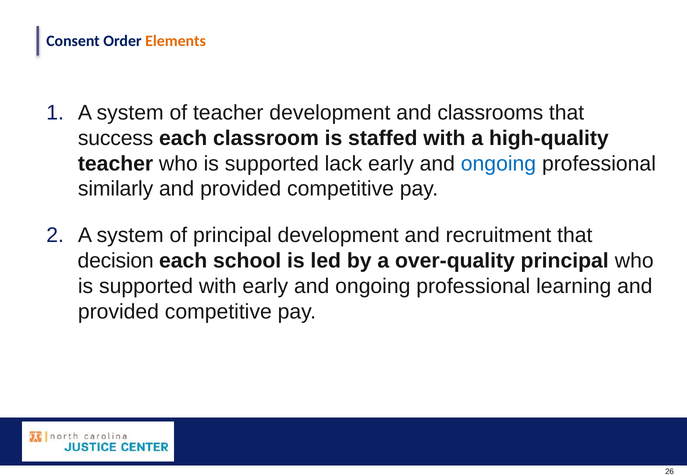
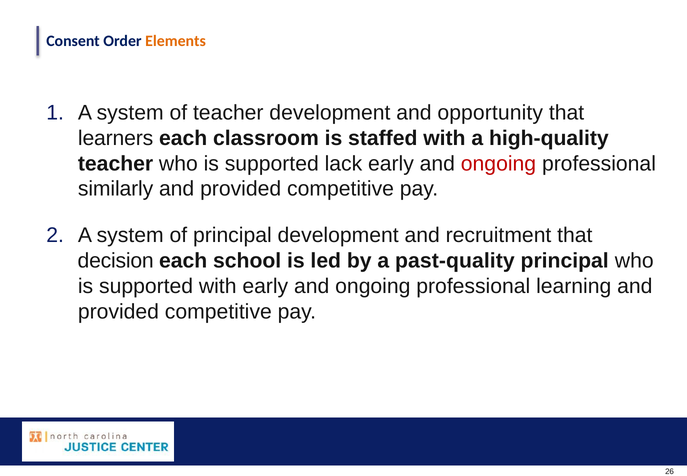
classrooms: classrooms -> opportunity
success: success -> learners
ongoing at (498, 163) colour: blue -> red
over-quality: over-quality -> past-quality
